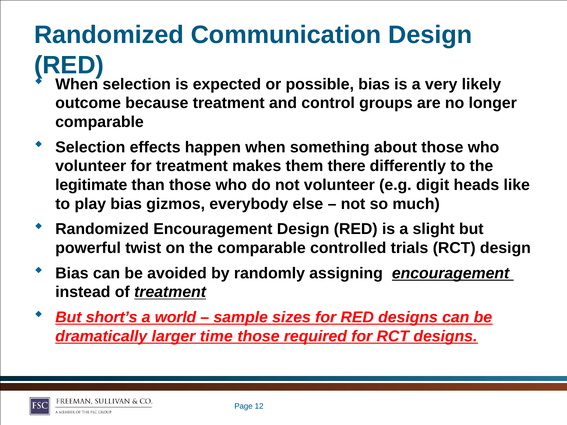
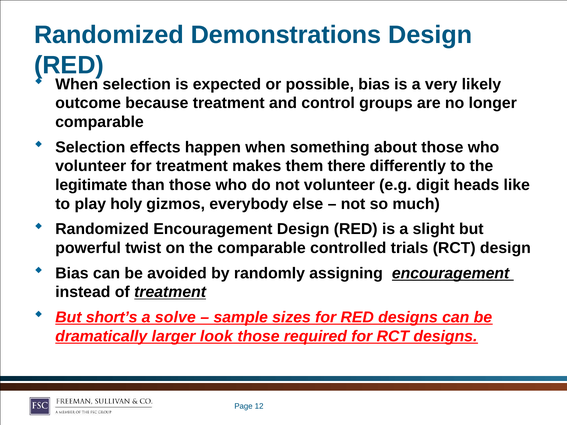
Communication: Communication -> Demonstrations
play bias: bias -> holy
world: world -> solve
time: time -> look
